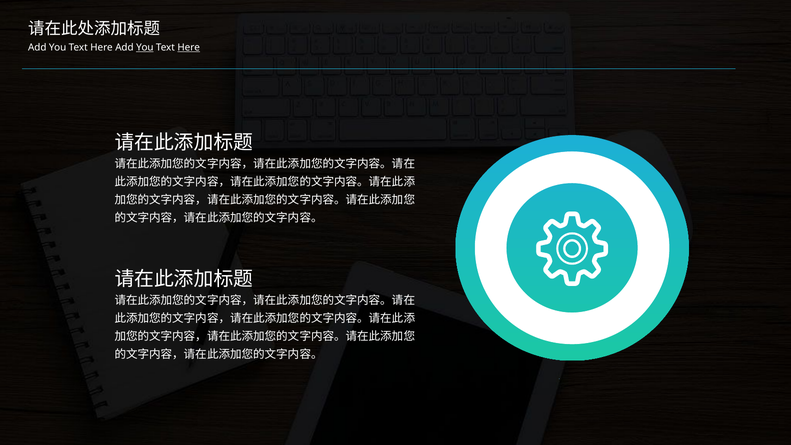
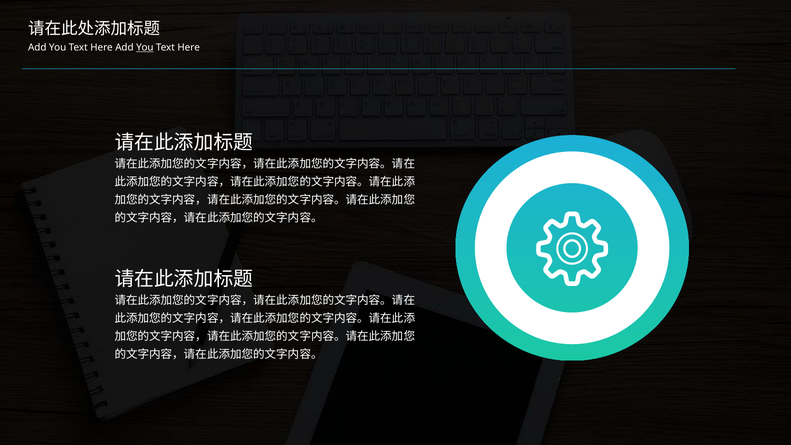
Here at (189, 47) underline: present -> none
